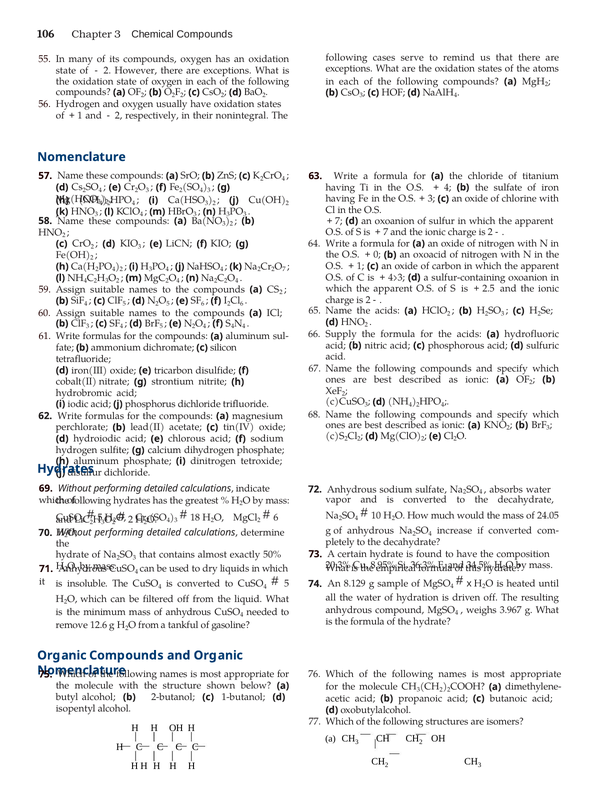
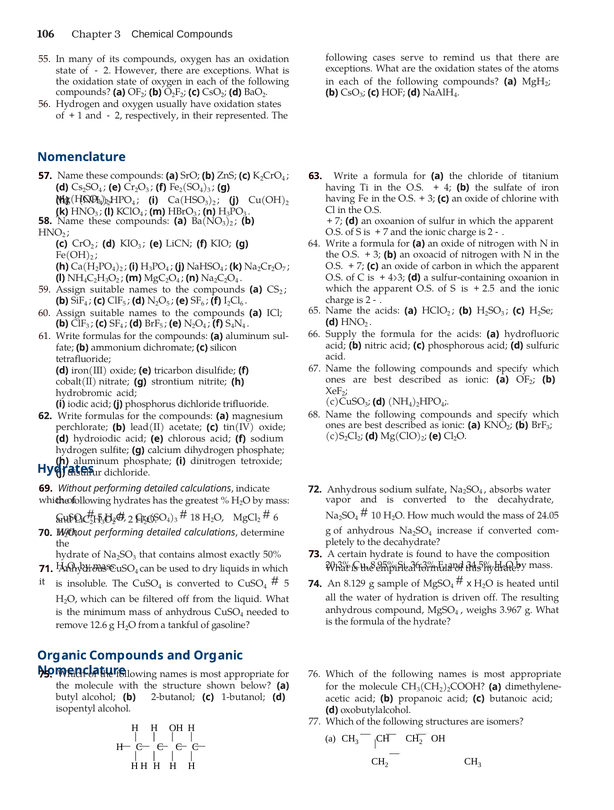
nonintegral: nonintegral -> represented
0 at (377, 255): 0 -> 3
1 at (360, 266): 1 -> 7
